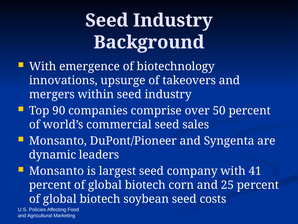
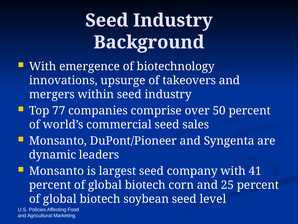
90: 90 -> 77
costs: costs -> level
